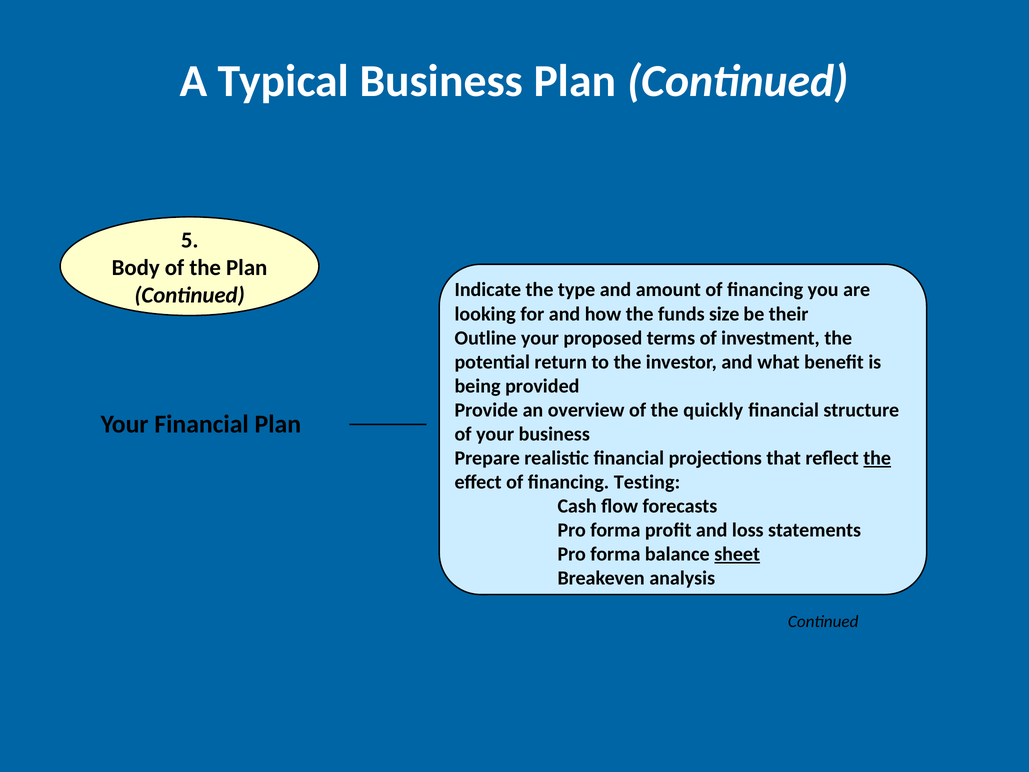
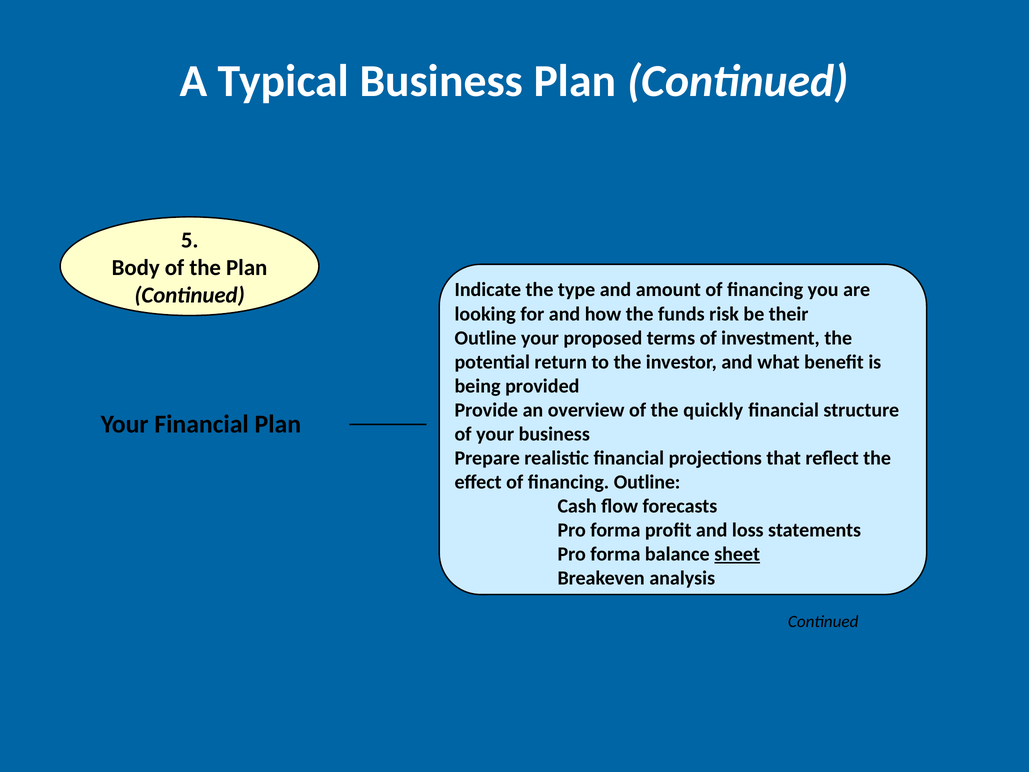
size: size -> risk
the at (877, 458) underline: present -> none
financing Testing: Testing -> Outline
